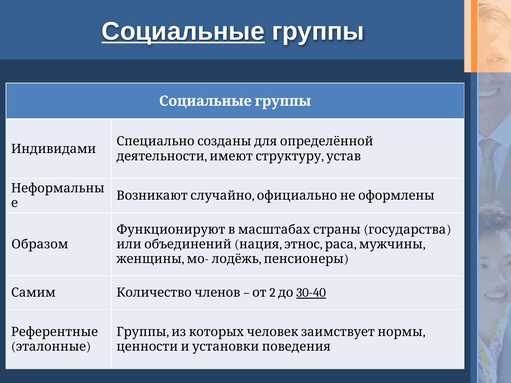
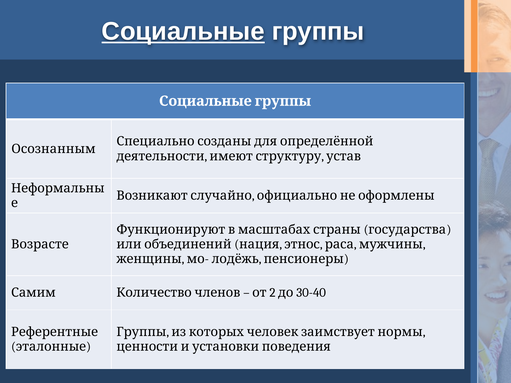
Индивидами: Индивидами -> Осознанным
Образом: Образом -> Возрасте
30-40 underline: present -> none
